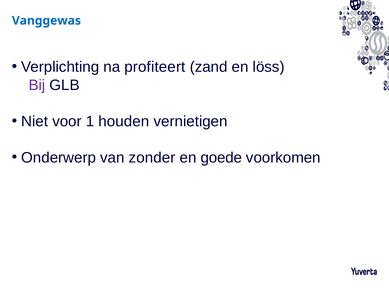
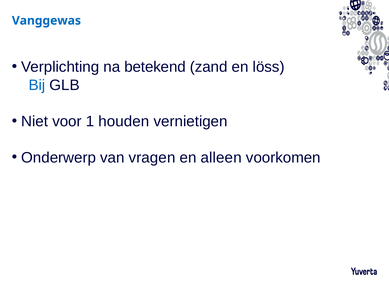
profiteert: profiteert -> betekend
Bij colour: purple -> blue
zonder: zonder -> vragen
goede: goede -> alleen
